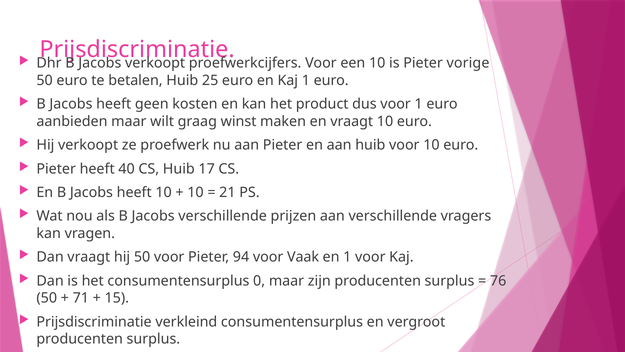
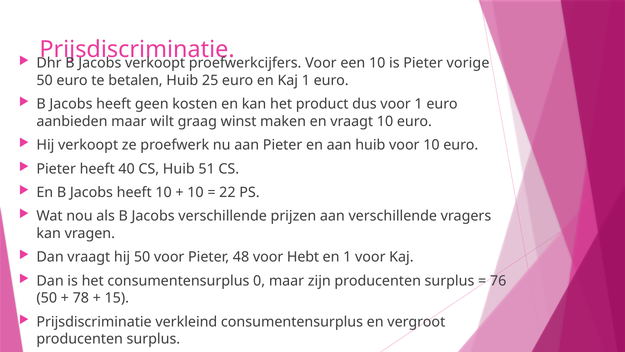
17: 17 -> 51
21: 21 -> 22
94: 94 -> 48
Vaak: Vaak -> Hebt
71: 71 -> 78
